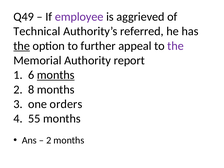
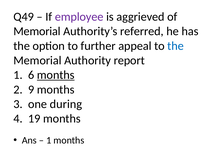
Technical at (37, 31): Technical -> Memorial
the at (22, 46) underline: present -> none
the at (176, 46) colour: purple -> blue
8: 8 -> 9
orders: orders -> during
55: 55 -> 19
2 at (49, 140): 2 -> 1
